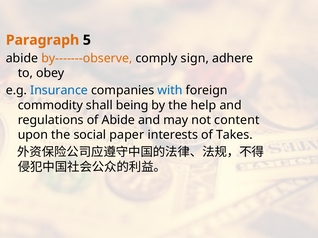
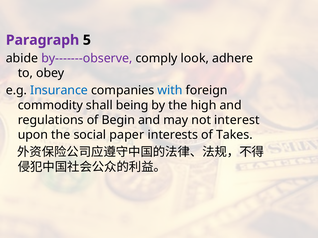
Paragraph colour: orange -> purple
by-------observe colour: orange -> purple
sign: sign -> look
help: help -> high
of Abide: Abide -> Begin
content: content -> interest
